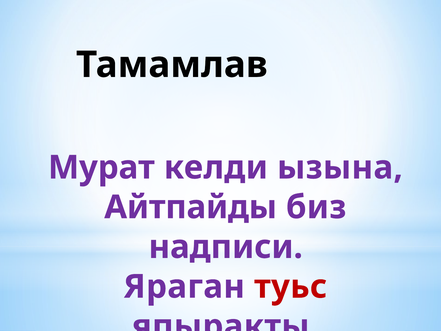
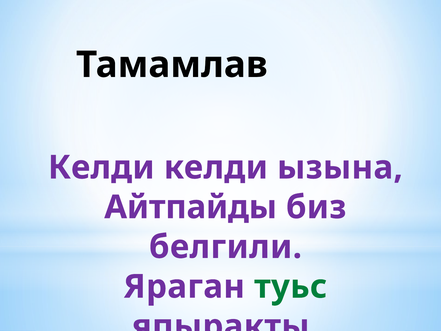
Мурат at (101, 167): Мурат -> Келди
надписи at (226, 247): надписи -> белгили
туьс colour: red -> green
